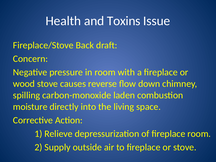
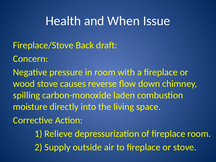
Toxins: Toxins -> When
